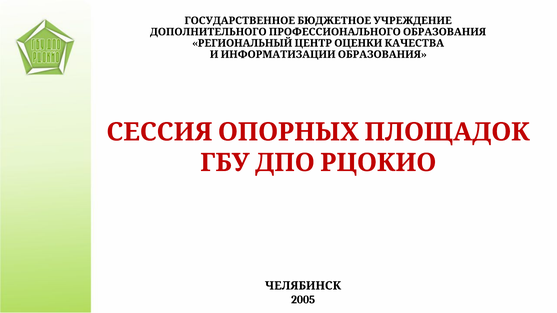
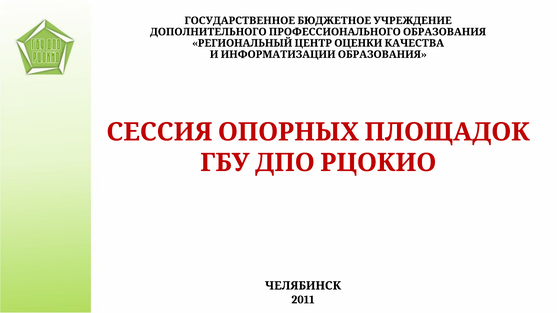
2005: 2005 -> 2011
